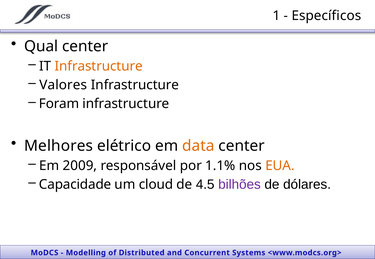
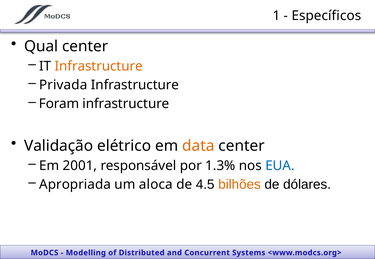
Valores: Valores -> Privada
Melhores: Melhores -> Validação
2009: 2009 -> 2001
1.1%: 1.1% -> 1.3%
EUA colour: orange -> blue
Capacidade: Capacidade -> Apropriada
cloud: cloud -> aloca
bilhões colour: purple -> orange
